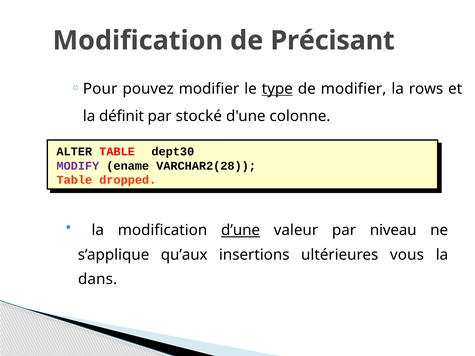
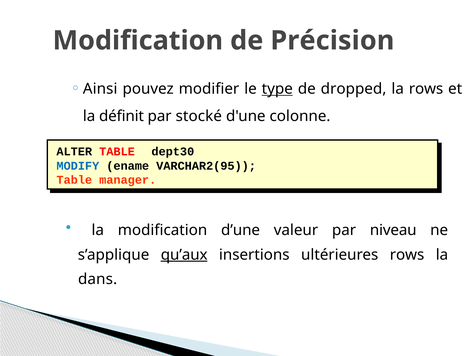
Précisant: Précisant -> Précision
Pour: Pour -> Ainsi
de modifier: modifier -> dropped
MODIFY colour: purple -> blue
VARCHAR2(28: VARCHAR2(28 -> VARCHAR2(95
dropped: dropped -> manager
d’une underline: present -> none
qu’aux underline: none -> present
ultérieures vous: vous -> rows
